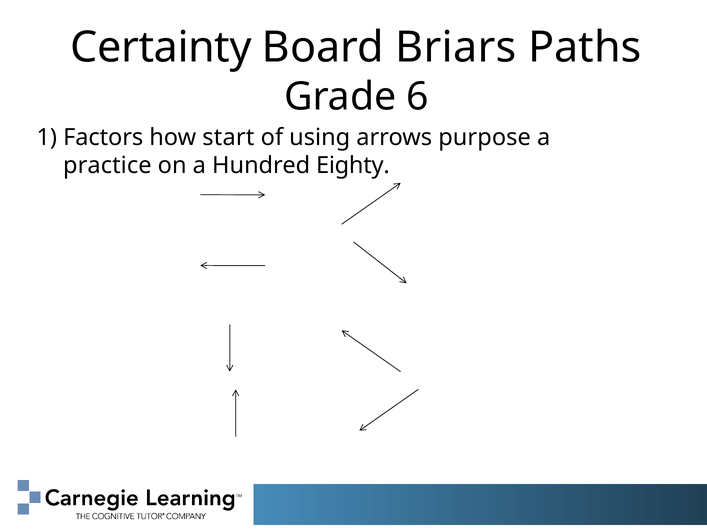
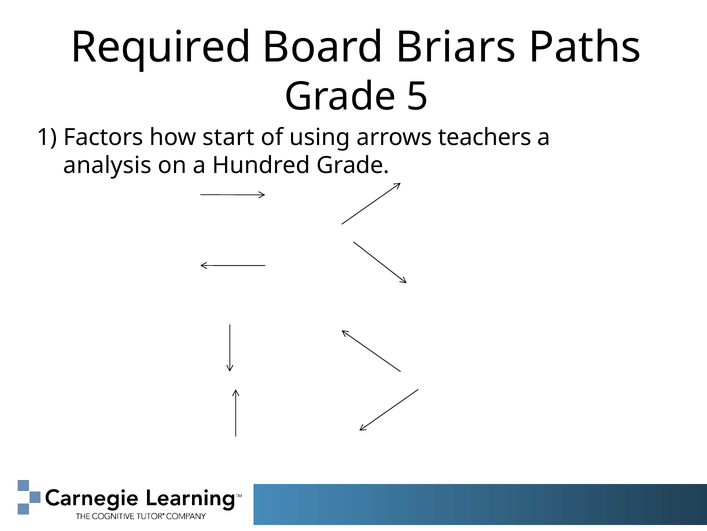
Certainty: Certainty -> Required
6: 6 -> 5
purpose: purpose -> teachers
practice: practice -> analysis
Hundred Eighty: Eighty -> Grade
